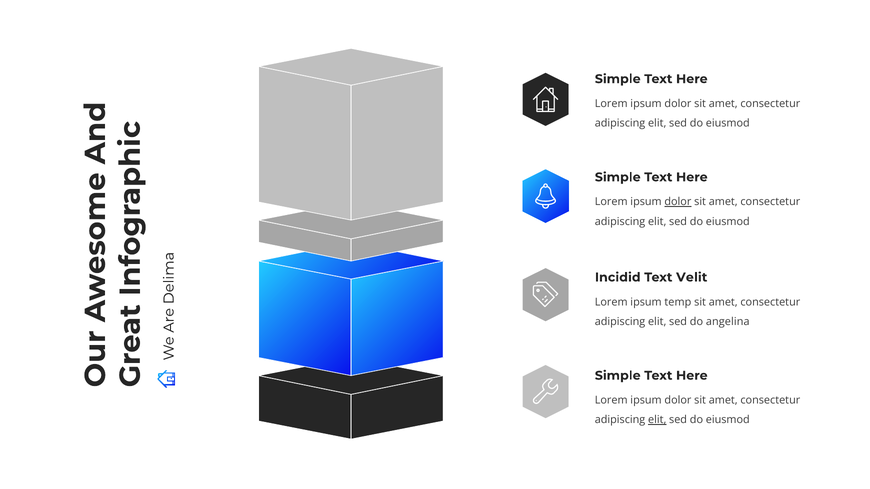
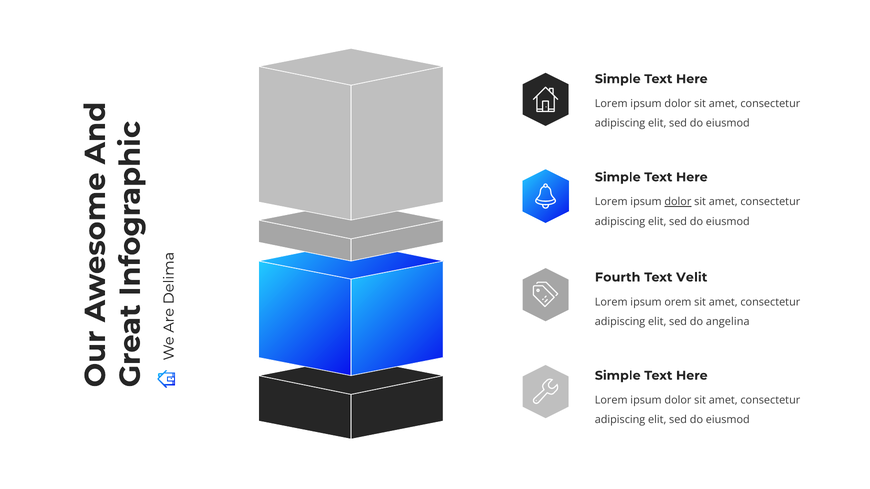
Incidid: Incidid -> Fourth
temp: temp -> orem
elit at (657, 420) underline: present -> none
